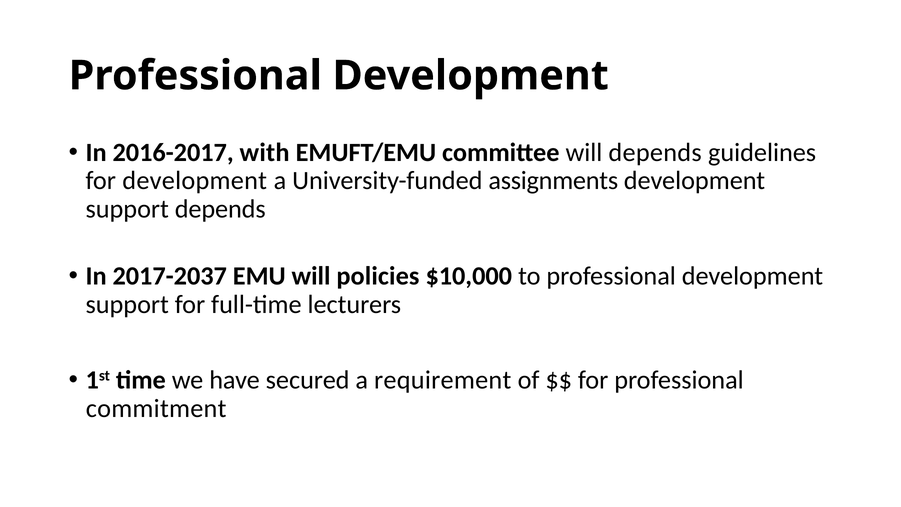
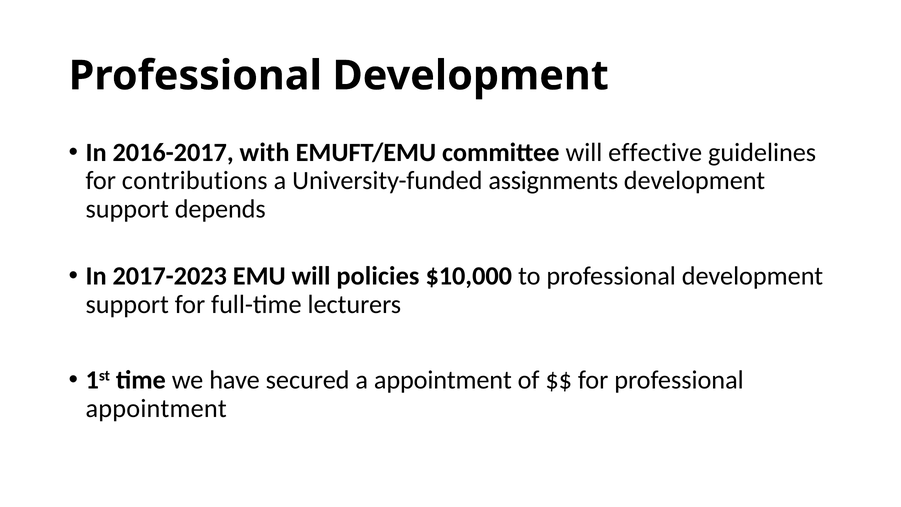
will depends: depends -> effective
for development: development -> contributions
2017-2037: 2017-2037 -> 2017-2023
a requirement: requirement -> appointment
commitment at (156, 408): commitment -> appointment
